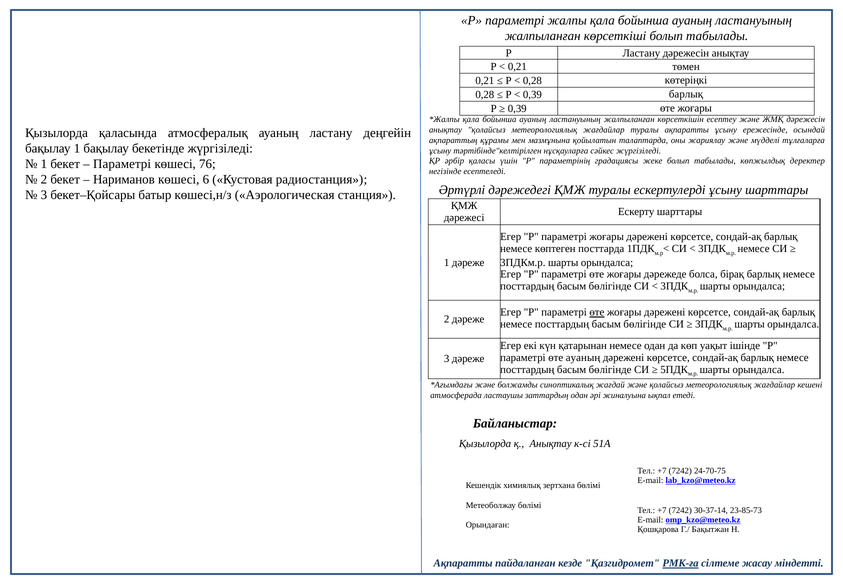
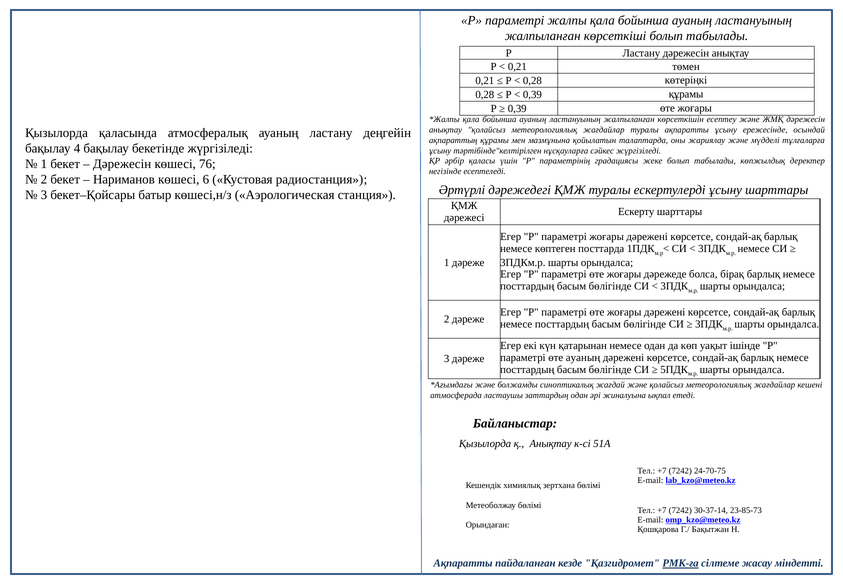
0,39 барлық: барлық -> құрамы
бақылау 1: 1 -> 4
Параметрі at (122, 164): Параметрі -> Дәрежесін
өте at (597, 312) underline: present -> none
